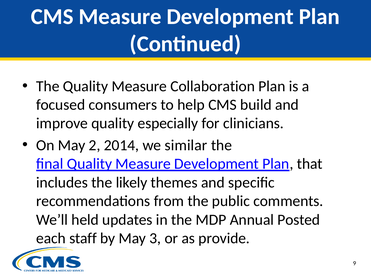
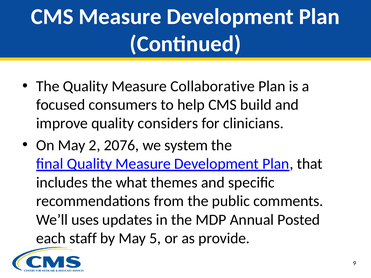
Collaboration: Collaboration -> Collaborative
especially: especially -> considers
2014: 2014 -> 2076
similar: similar -> system
likely: likely -> what
held: held -> uses
3: 3 -> 5
